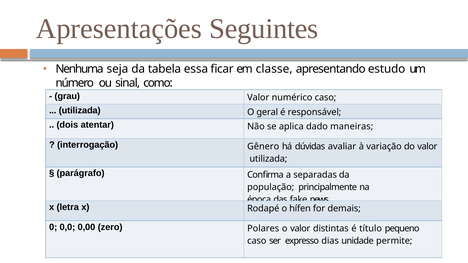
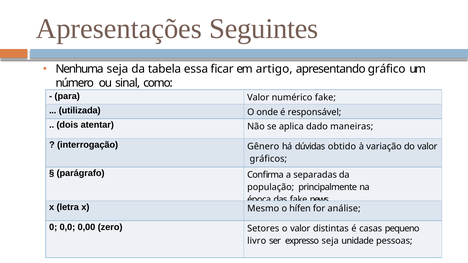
classe: classe -> artigo
estudo: estudo -> gráfico
grau: grau -> para
numérico caso: caso -> fake
geral: geral -> onde
avaliar: avaliar -> obtido
utilizada at (268, 159): utilizada -> gráficos
Rodapé: Rodapé -> Mesmo
demais: demais -> análise
Polares: Polares -> Setores
título: título -> casas
caso at (257, 241): caso -> livro
expresso dias: dias -> seja
permite: permite -> pessoas
